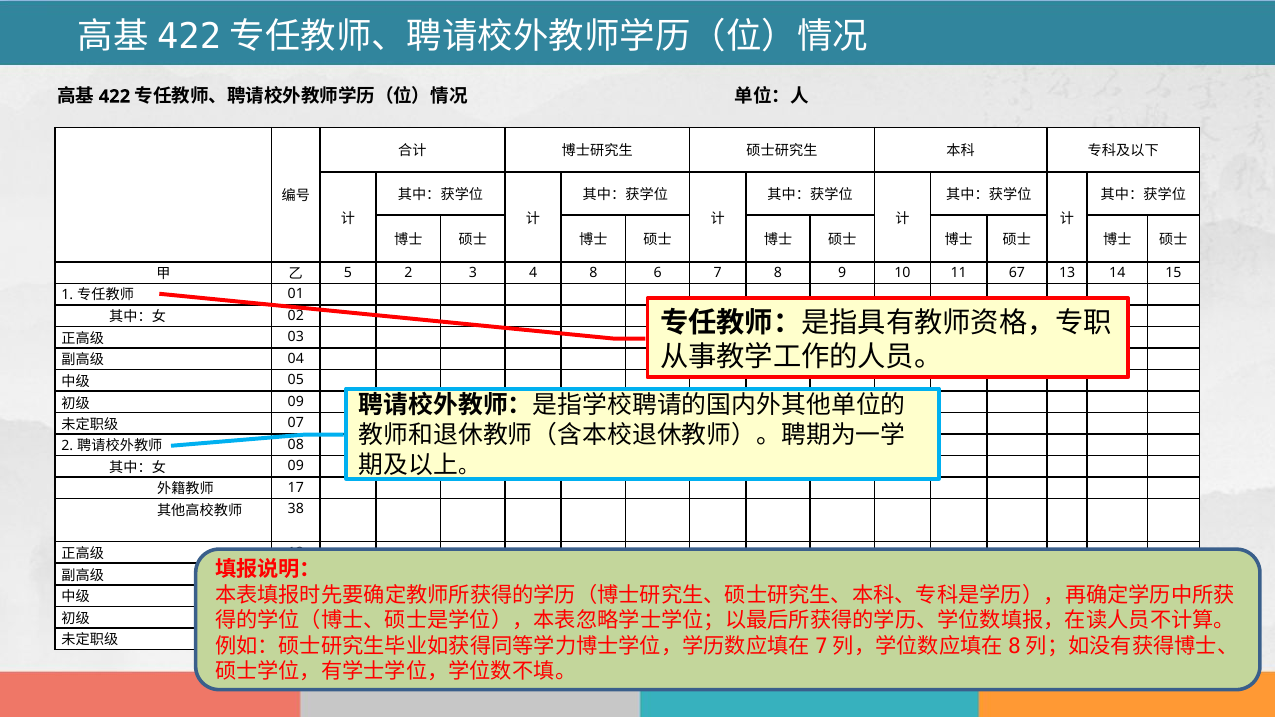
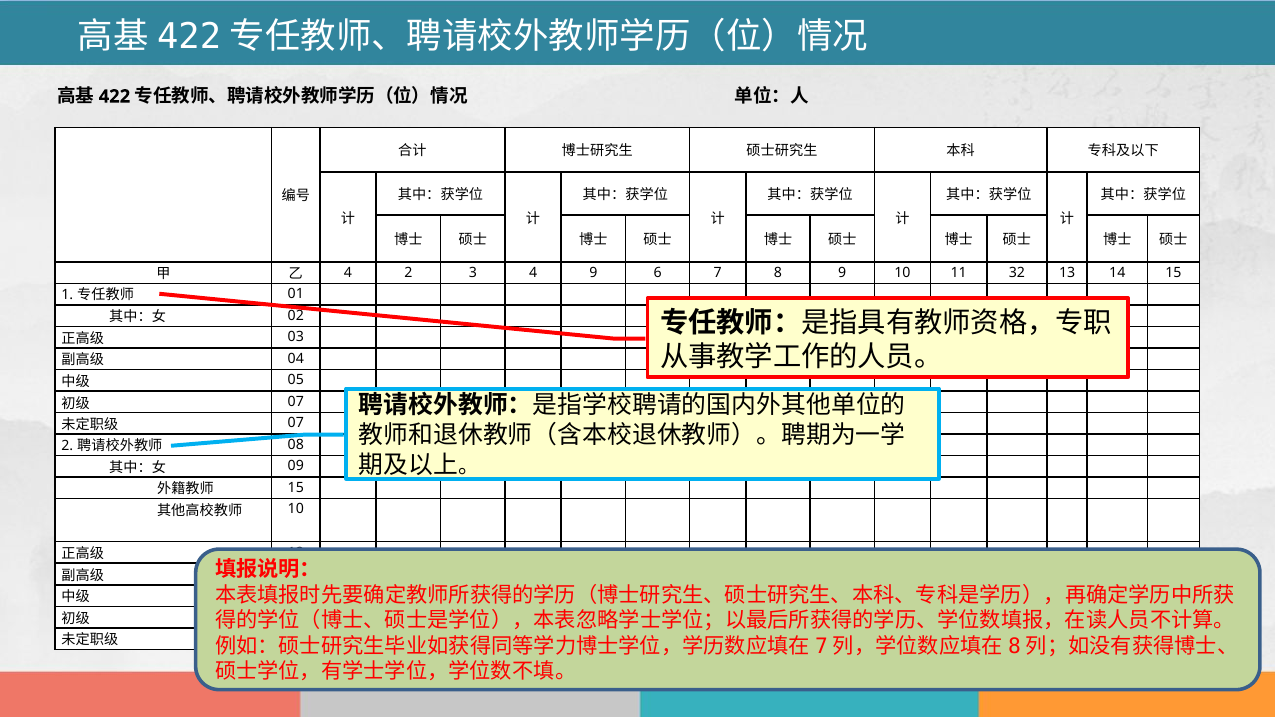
5 at (348, 273): 5 -> 4
4 8: 8 -> 9
67: 67 -> 32
09 at (296, 402): 09 -> 07
17 at (296, 488): 17 -> 15
38 at (296, 509): 38 -> 10
